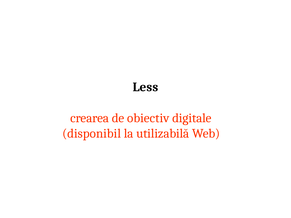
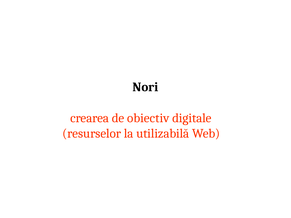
Less: Less -> Nori
disponibil: disponibil -> resurselor
